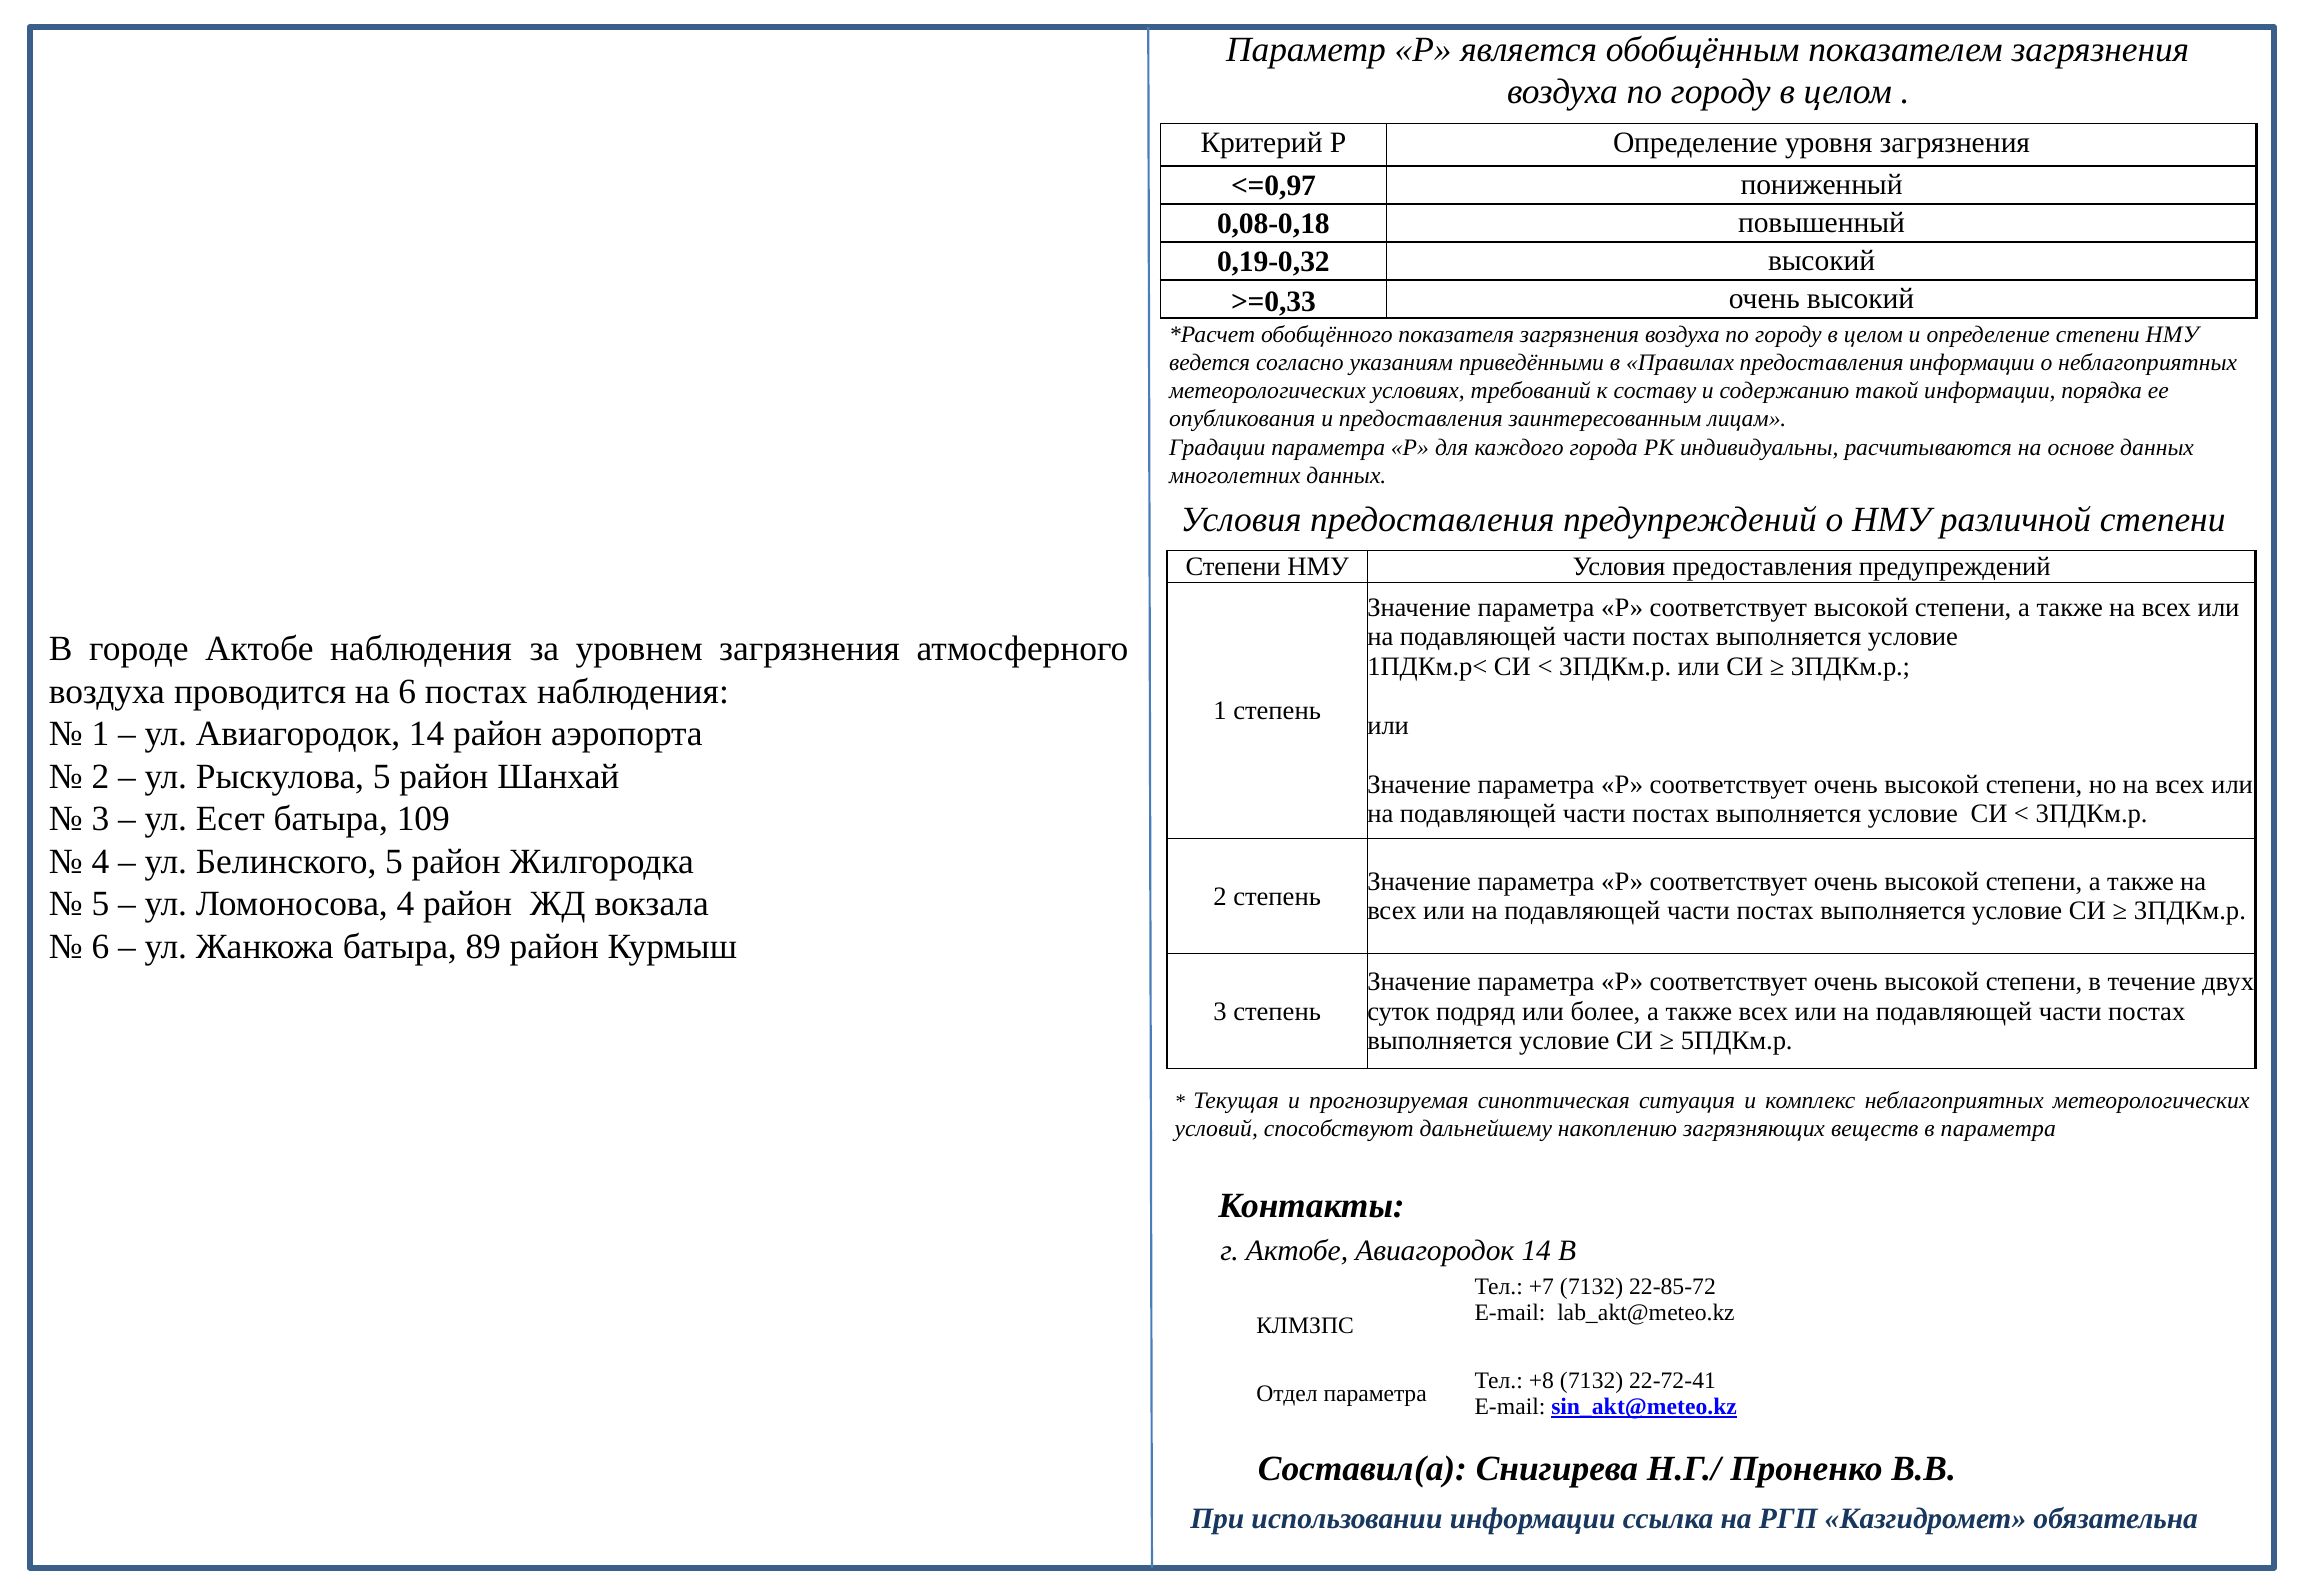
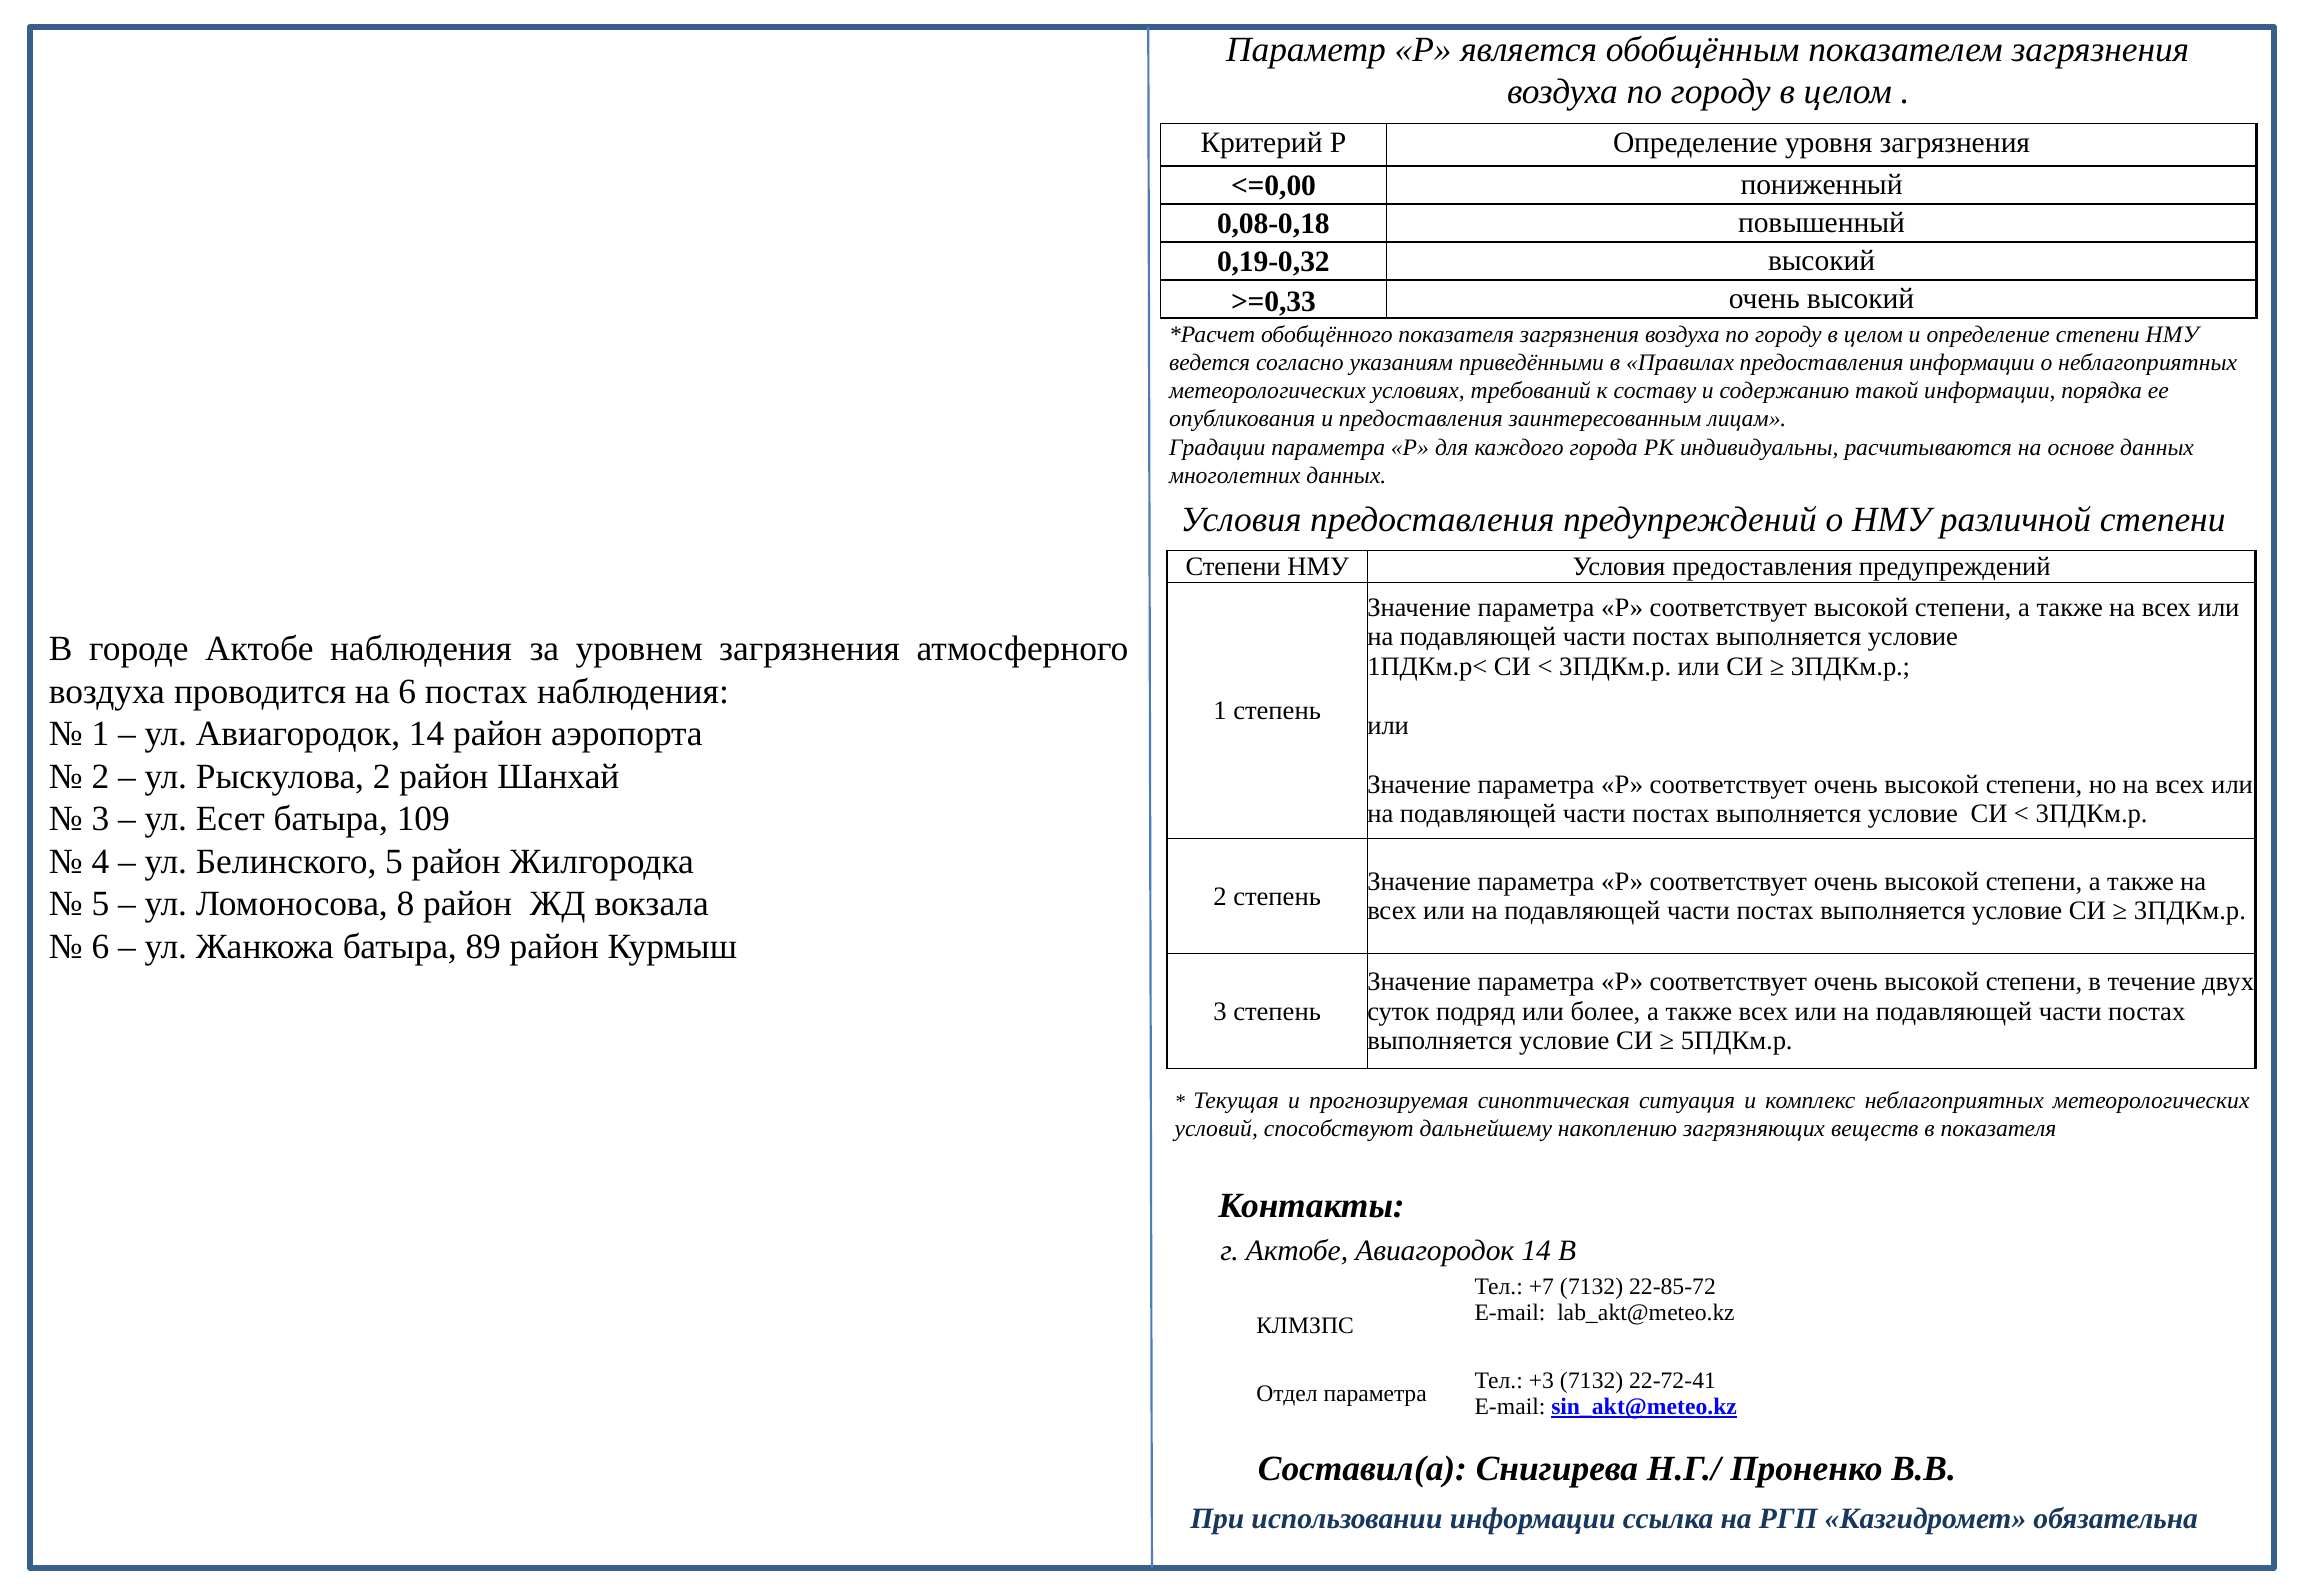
<=0,97: <=0,97 -> <=0,00
Рыскулова 5: 5 -> 2
Ломоносова 4: 4 -> 8
в параметра: параметра -> показателя
+8: +8 -> +3
